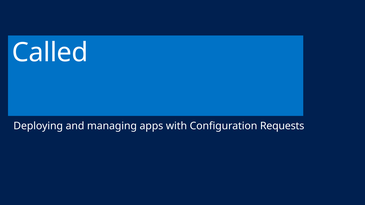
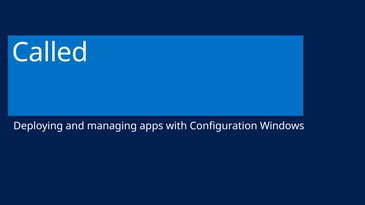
Requests: Requests -> Windows
